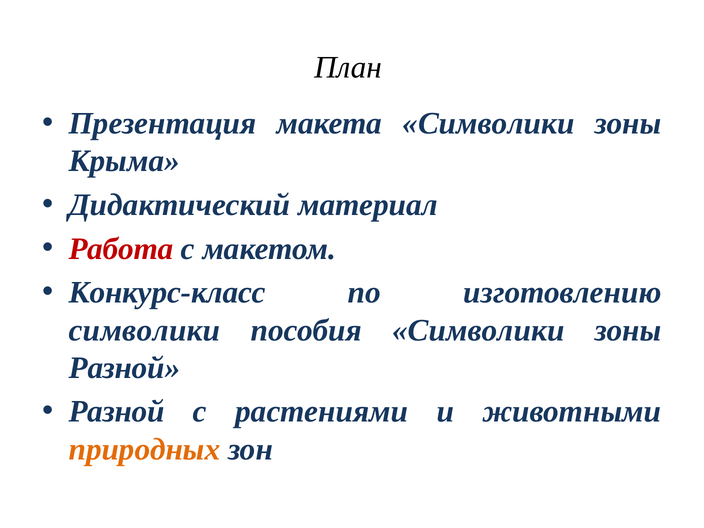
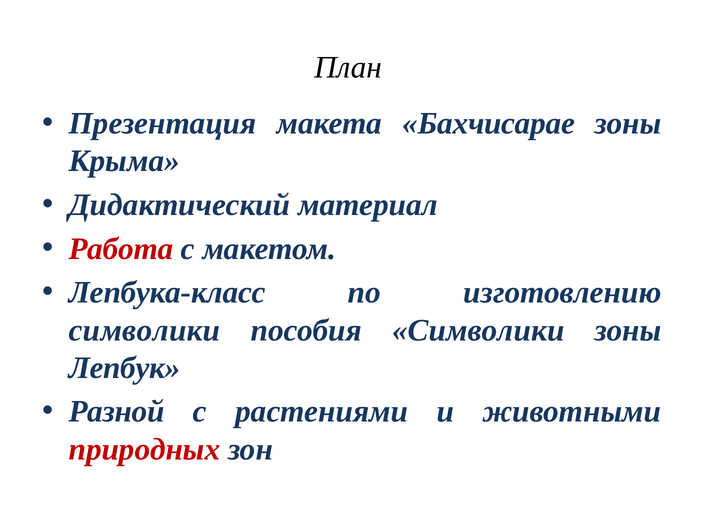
макета Символики: Символики -> Бахчисарае
Конкурс-класс: Конкурс-класс -> Лепбука-класс
Разной at (124, 368): Разной -> Лепбук
природных colour: orange -> red
